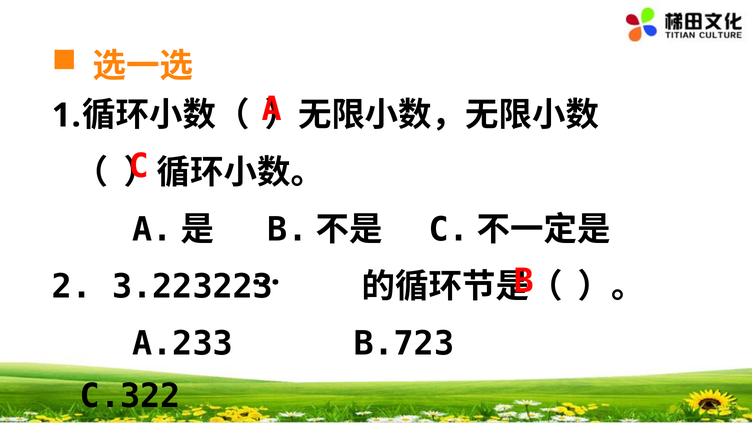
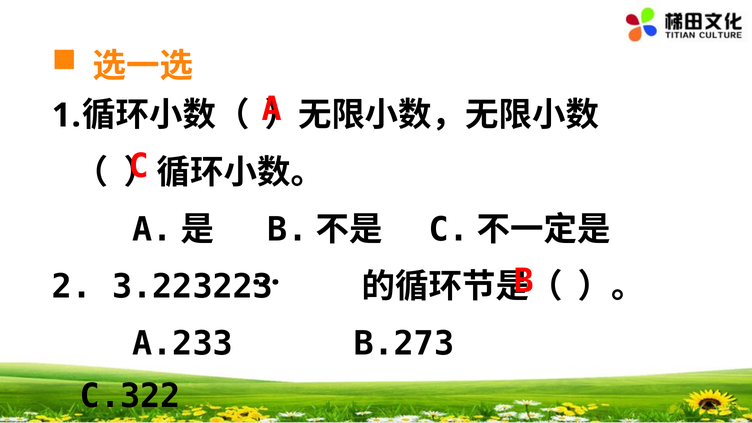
B.723: B.723 -> B.273
